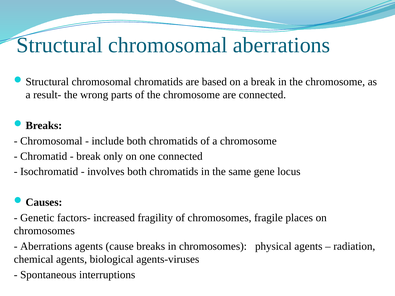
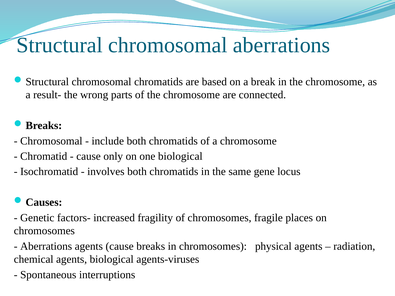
break at (89, 156): break -> cause
one connected: connected -> biological
